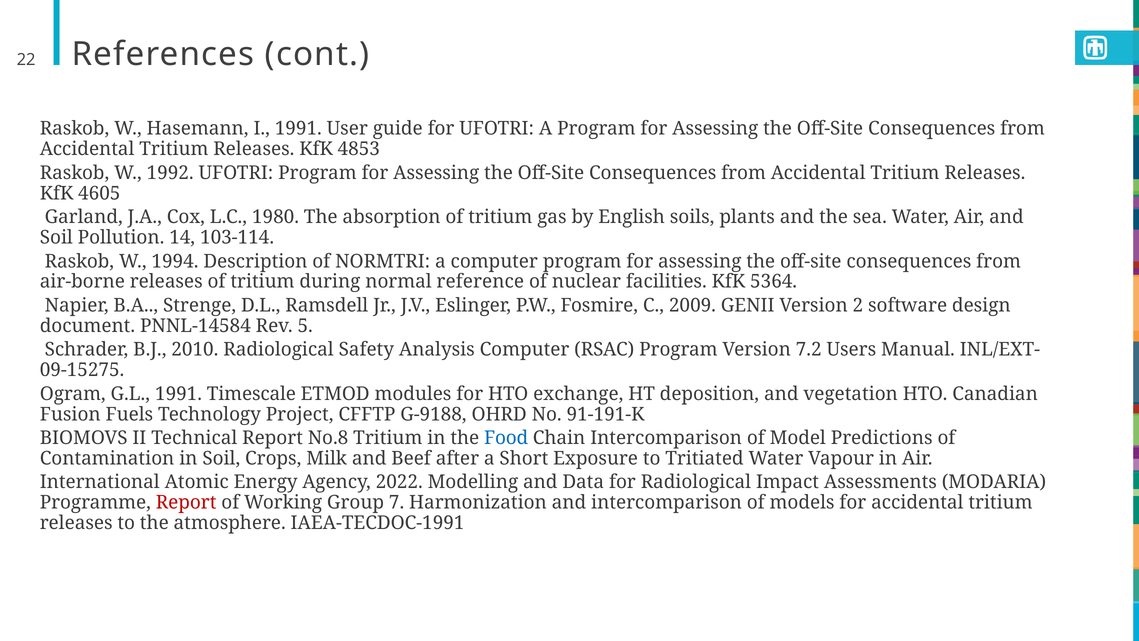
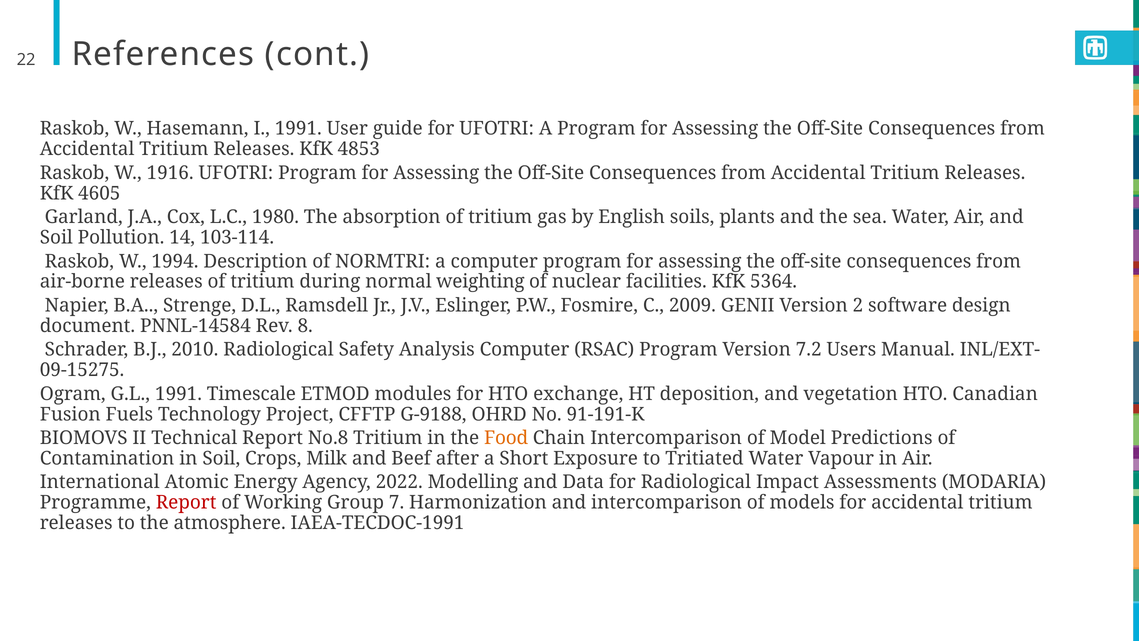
1992: 1992 -> 1916
reference: reference -> weighting
5: 5 -> 8
Food colour: blue -> orange
